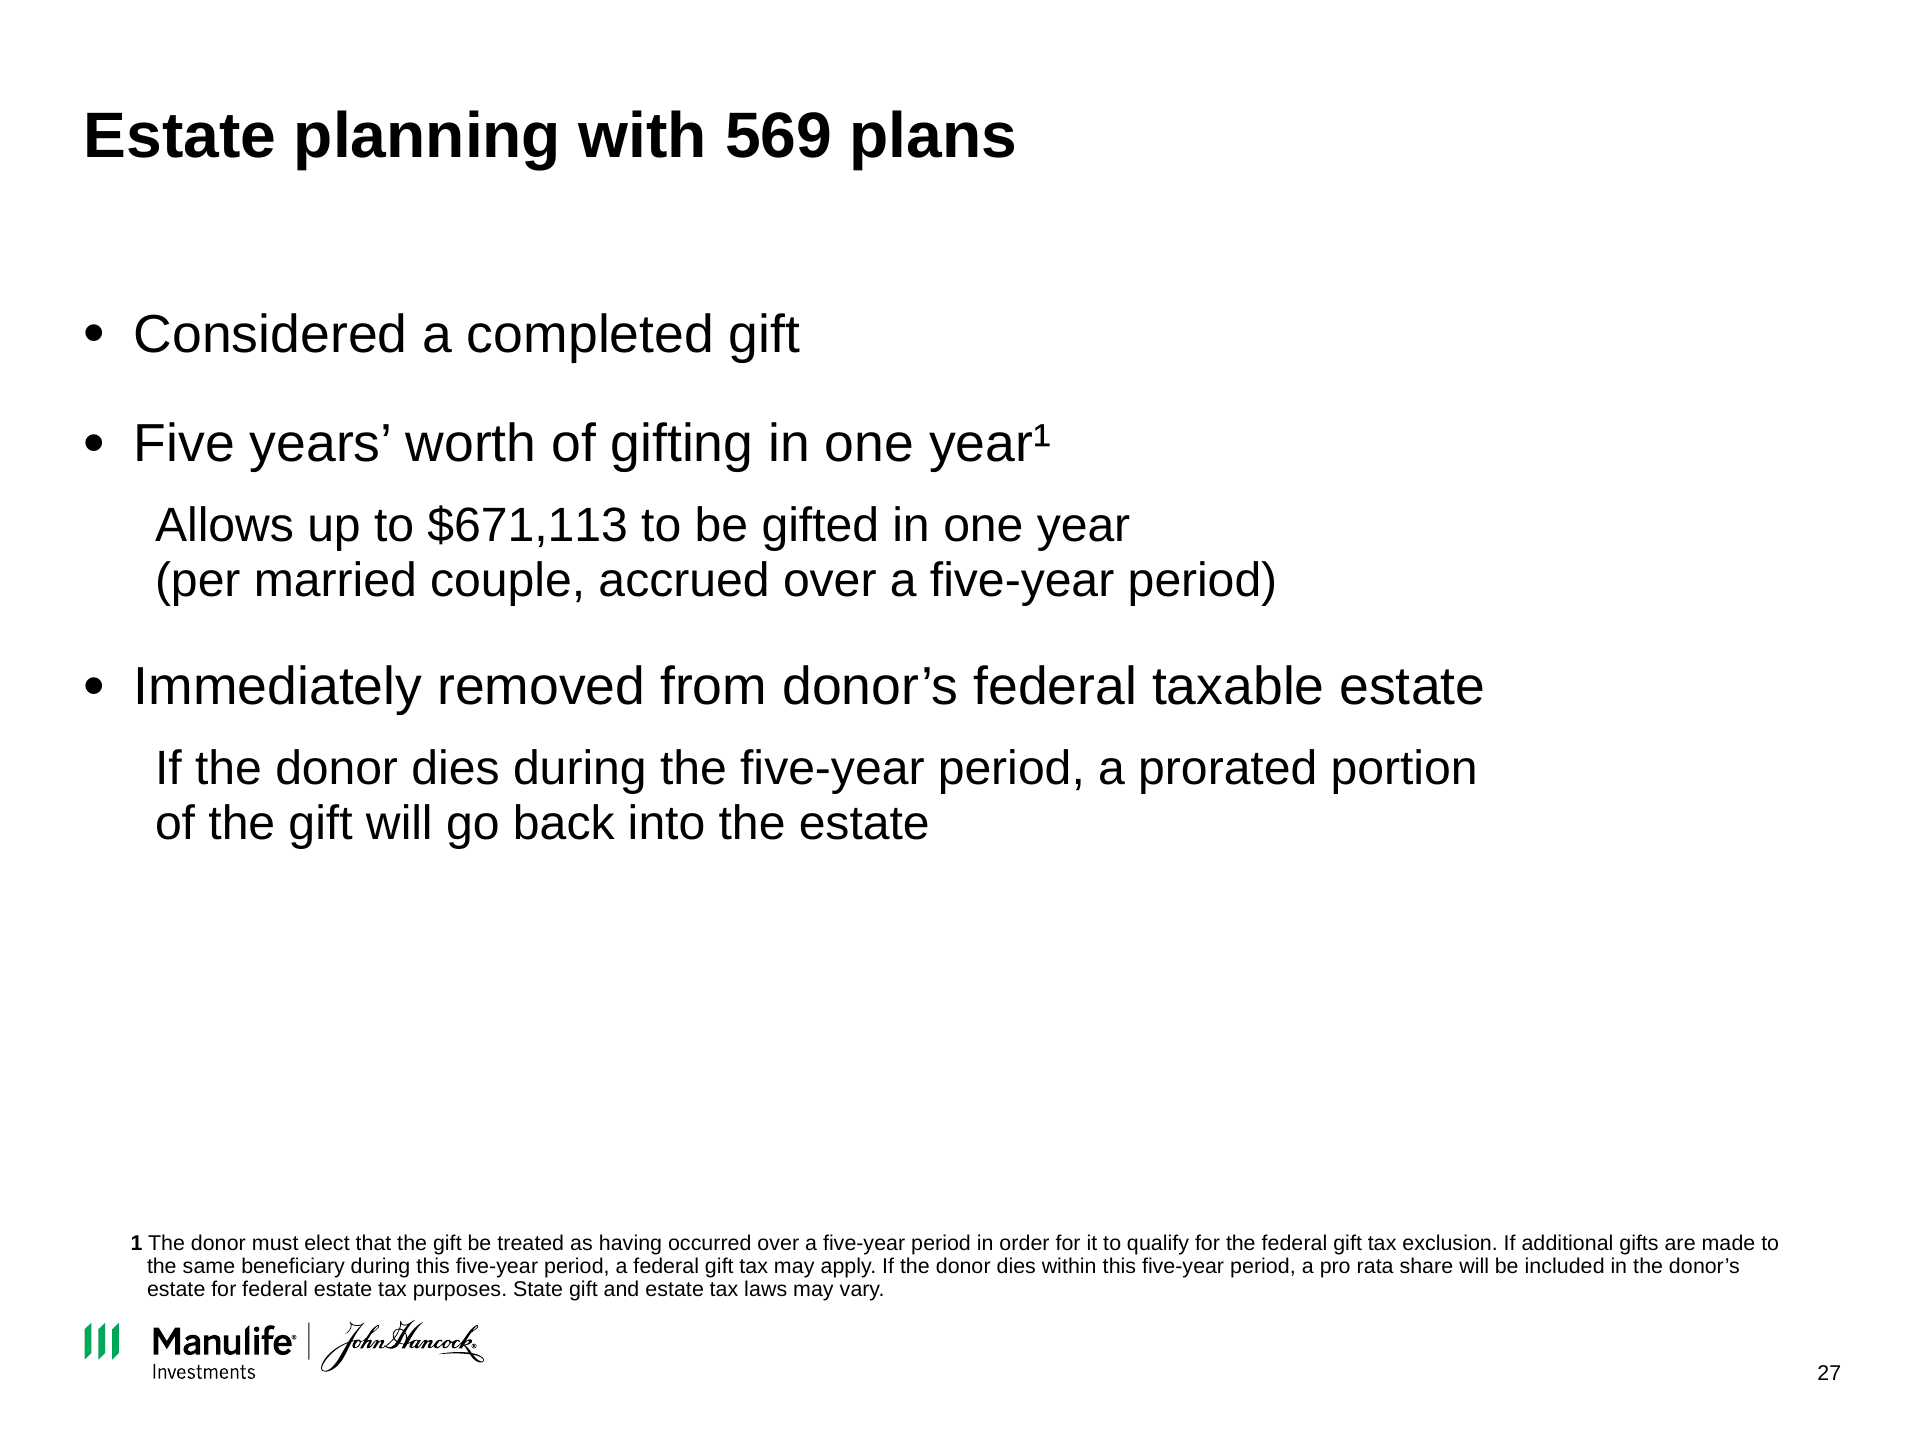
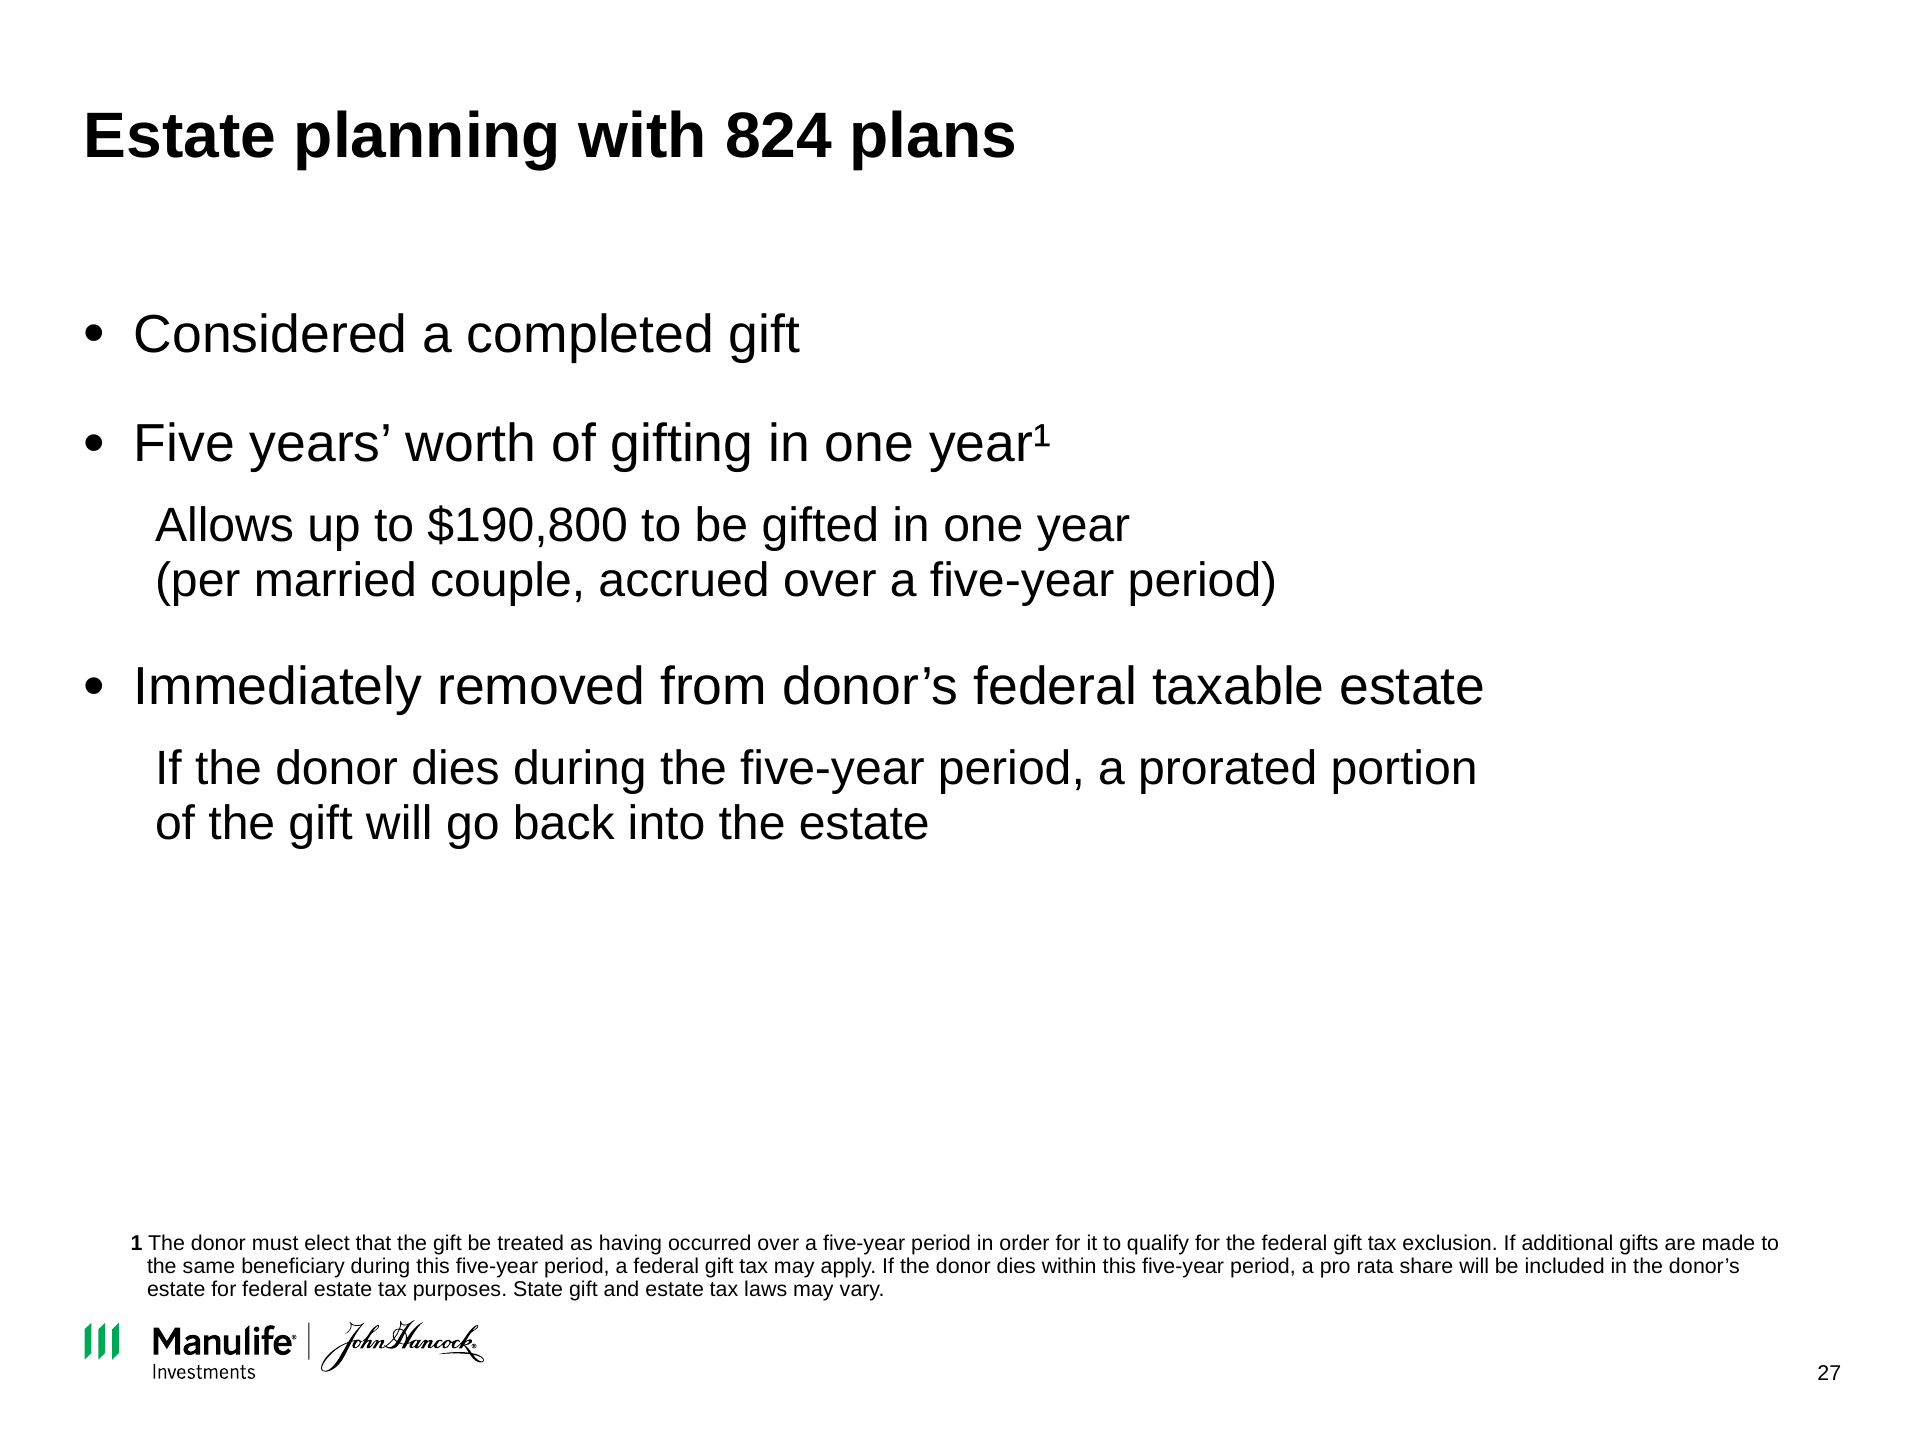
569: 569 -> 824
$671,113: $671,113 -> $190,800
